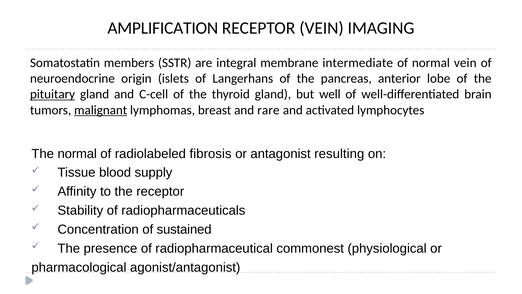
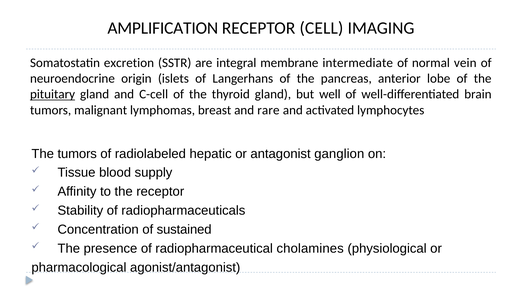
RECEPTOR VEIN: VEIN -> CELL
members: members -> excretion
malignant underline: present -> none
The normal: normal -> tumors
fibrosis: fibrosis -> hepatic
resulting: resulting -> ganglion
commonest: commonest -> cholamines
